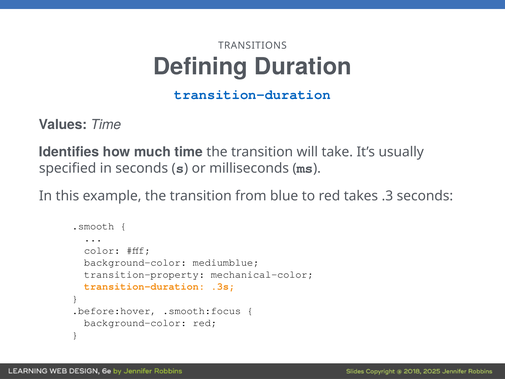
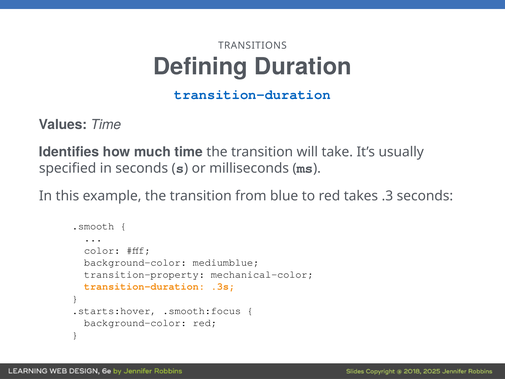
.before:hover: .before:hover -> .starts:hover
